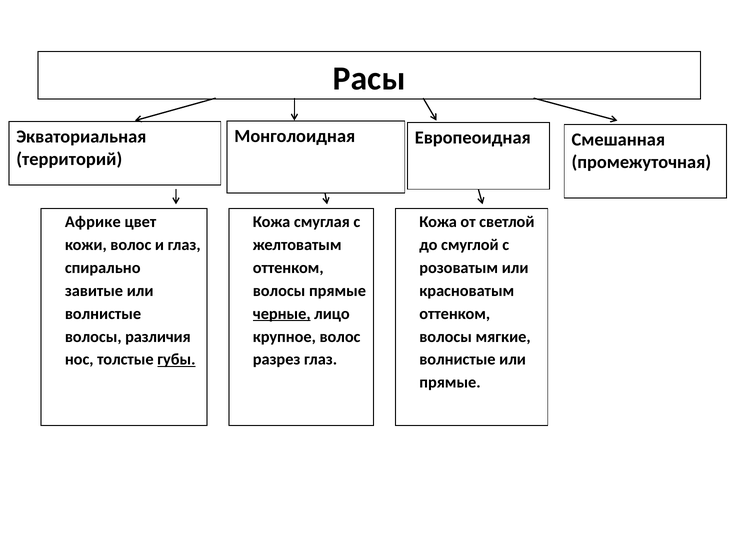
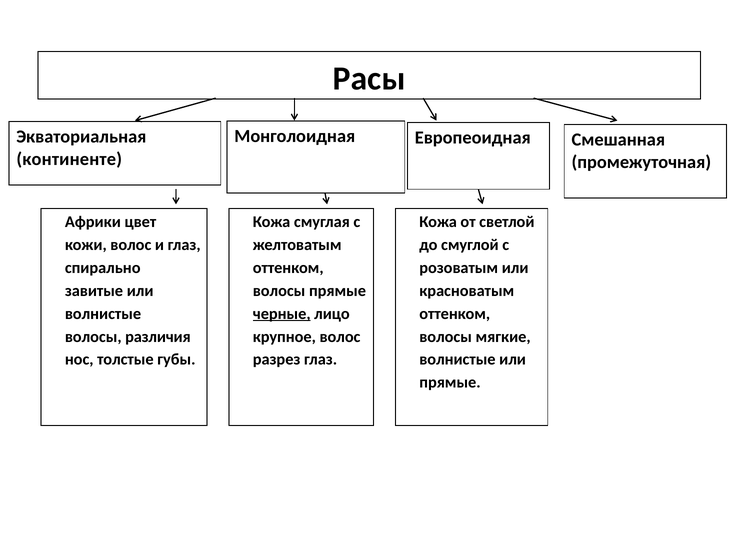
территорий: территорий -> континенте
Африке: Африке -> Африки
губы underline: present -> none
